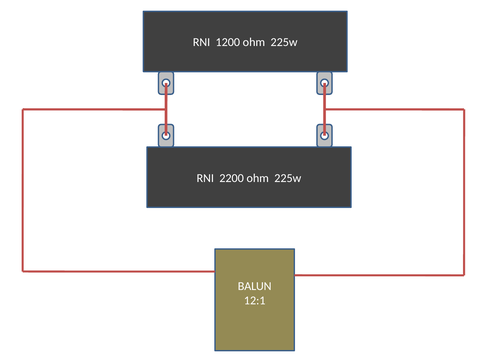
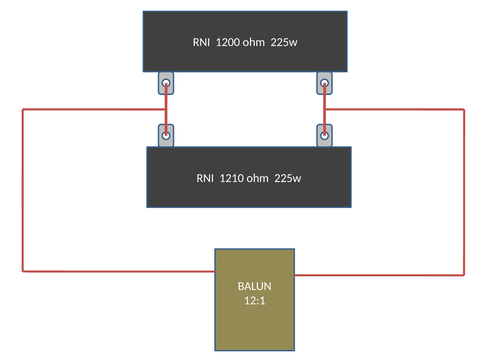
2200: 2200 -> 1210
